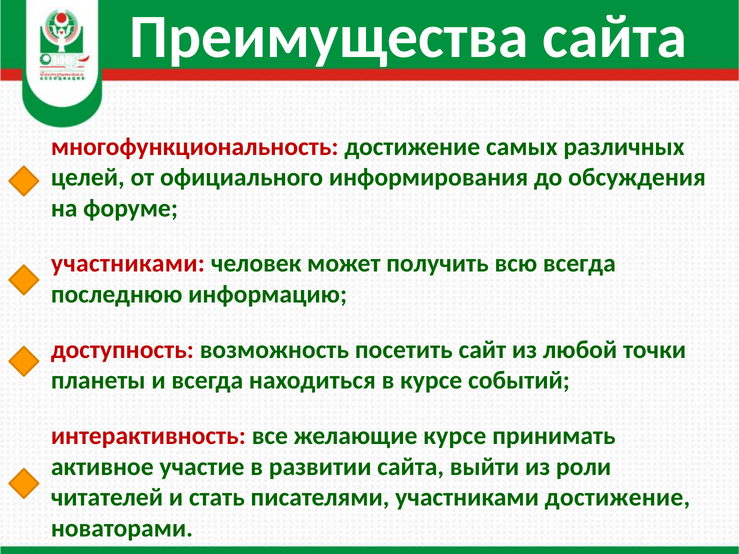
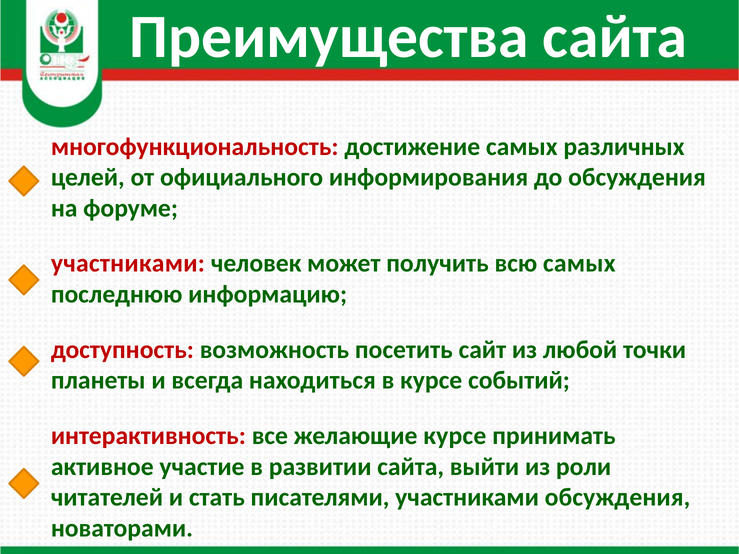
всю всегда: всегда -> самых
участниками достижение: достижение -> обсуждения
